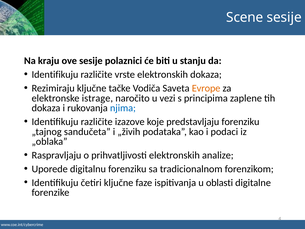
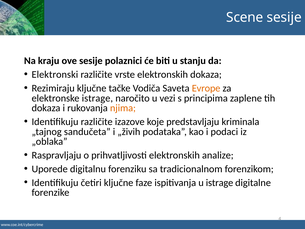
Identifikuju at (55, 74): Identifikuju -> Elektronski
njima colour: blue -> orange
predstavljaju forenziku: forenziku -> kriminala
u oblasti: oblasti -> istrage
